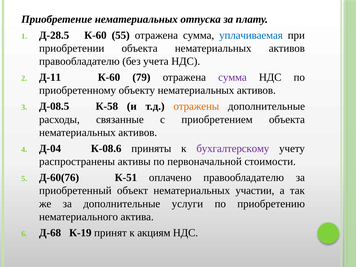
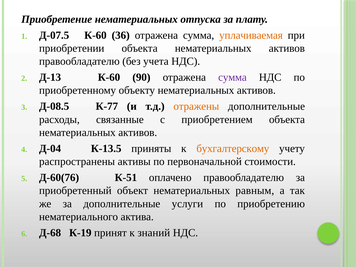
Д-28.5: Д-28.5 -> Д-07.5
55: 55 -> 36
уплачиваемая colour: blue -> orange
Д-11: Д-11 -> Д-13
79: 79 -> 90
К-58: К-58 -> К-77
К-08.6: К-08.6 -> К-13.5
бухгалтерскому colour: purple -> orange
участии: участии -> равным
акциям: акциям -> знаний
